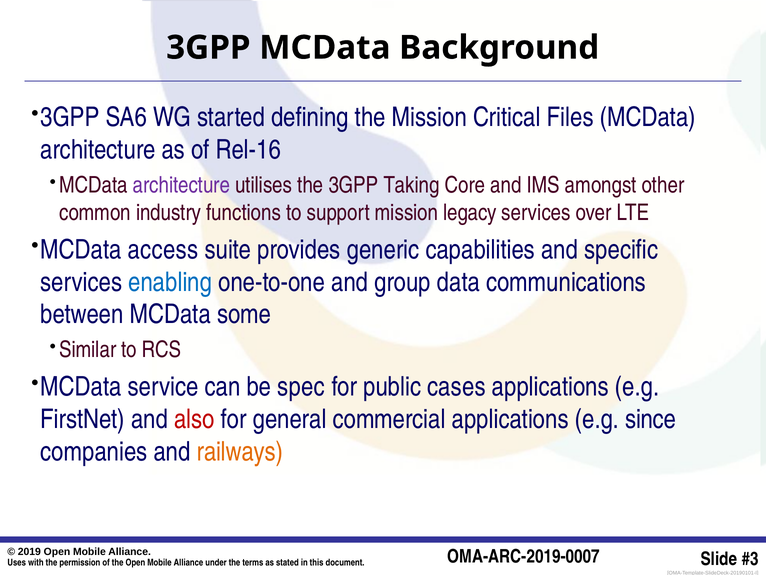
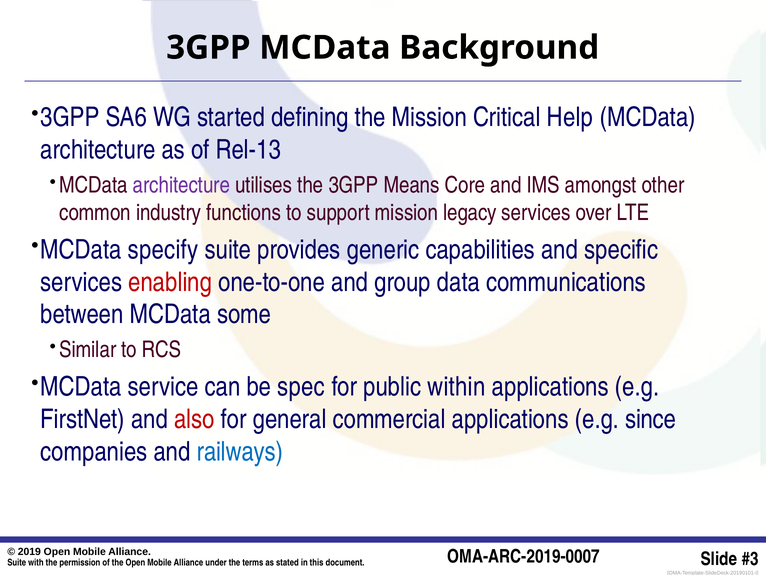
Files: Files -> Help
Rel-16: Rel-16 -> Rel-13
Taking: Taking -> Means
access: access -> specify
enabling colour: blue -> red
cases: cases -> within
railways colour: orange -> blue
Uses at (17, 562): Uses -> Suite
